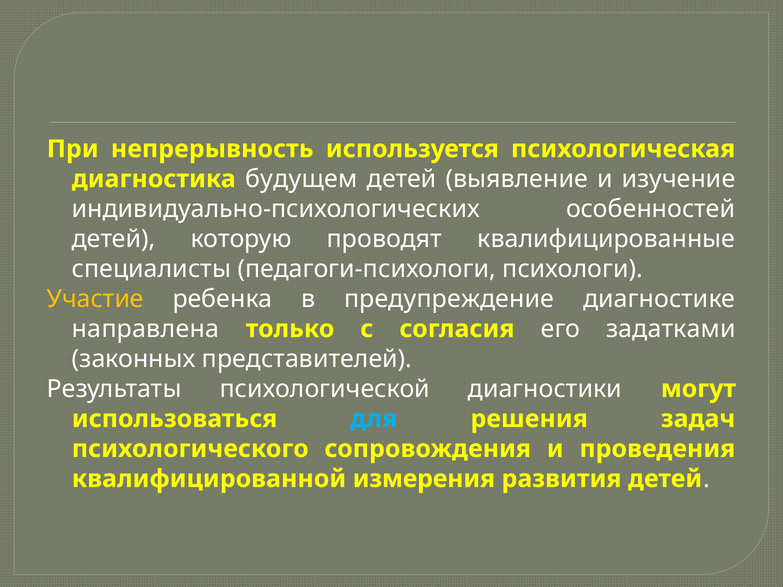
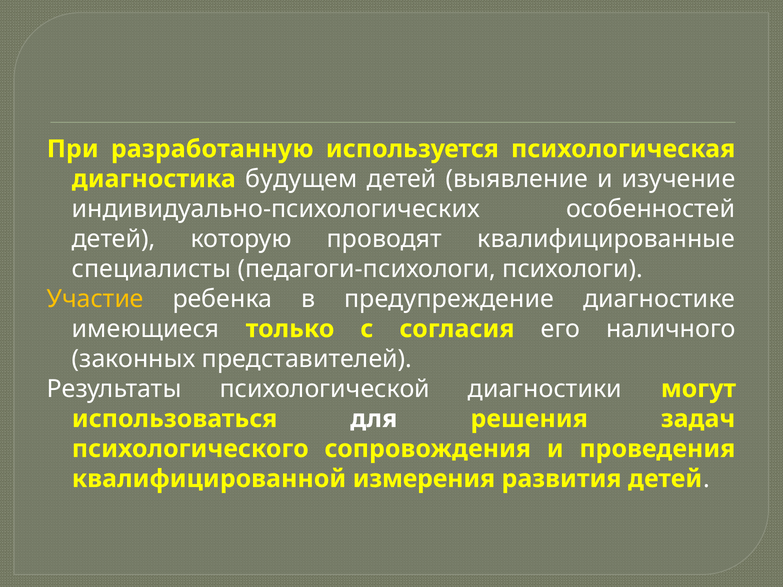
непрерывность: непрерывность -> разработанную
направлена: направлена -> имеющиеся
задатками: задатками -> наличного
для colour: light blue -> white
